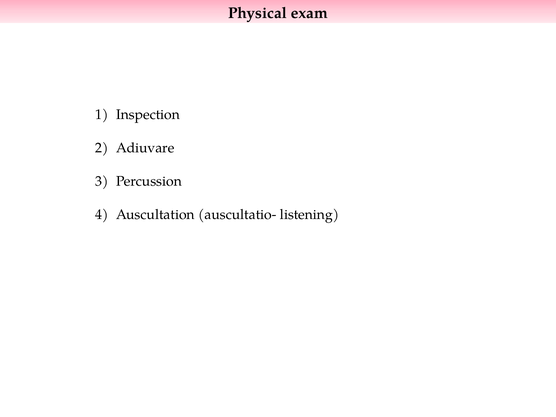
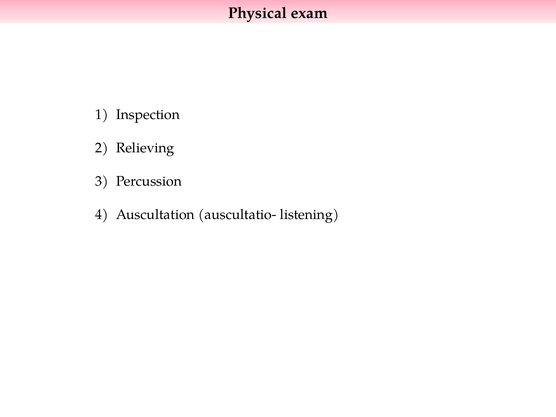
Adiuvare: Adiuvare -> Relieving
